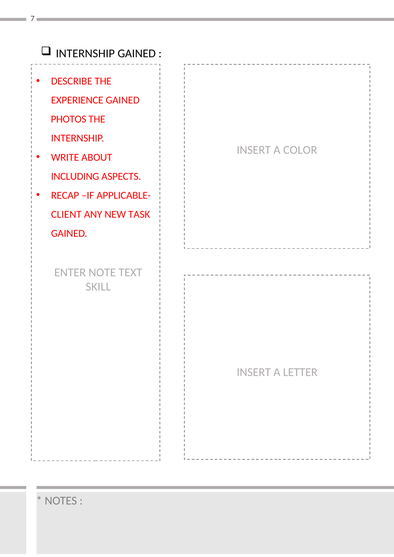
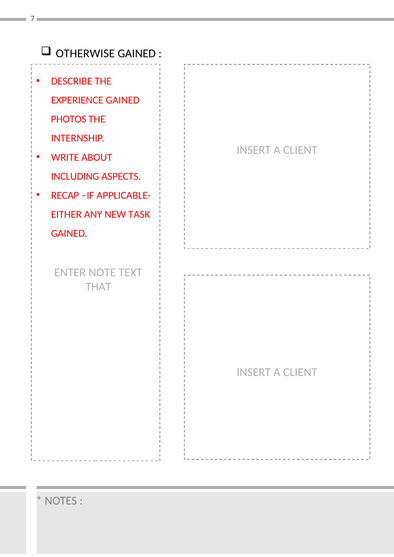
INTERNSHIP at (85, 54): INTERNSHIP -> OTHERWISE
COLOR at (300, 150): COLOR -> CLIENT
CLIENT: CLIENT -> EITHER
SKILL: SKILL -> THAT
LETTER at (300, 372): LETTER -> CLIENT
